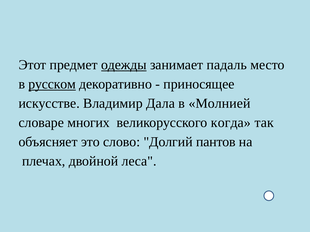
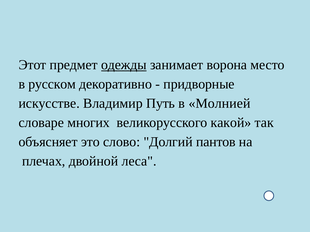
падаль: падаль -> ворона
русском underline: present -> none
приносящее: приносящее -> придворные
Дала: Дала -> Путь
когда: когда -> какой
